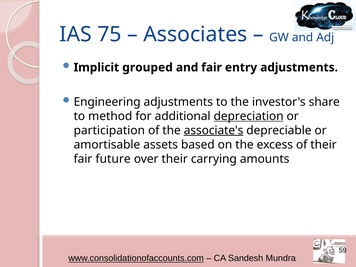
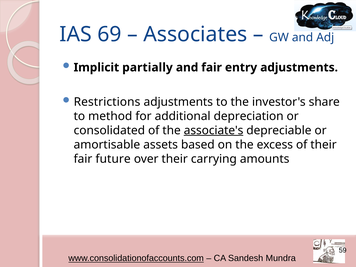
75: 75 -> 69
grouped: grouped -> partially
Engineering: Engineering -> Restrictions
depreciation underline: present -> none
participation: participation -> consolidated
